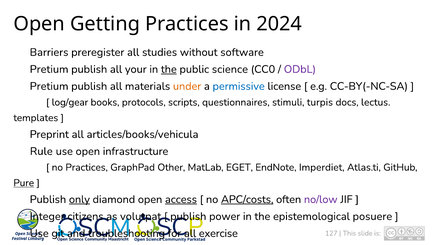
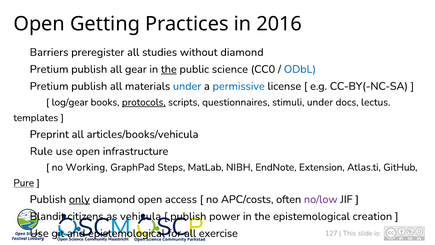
2024: 2024 -> 2016
without software: software -> diamond
your: your -> gear
ODbL colour: purple -> blue
under at (187, 86) colour: orange -> blue
protocols underline: none -> present
stimuli turpis: turpis -> under
no Practices: Practices -> Working
Other: Other -> Steps
EGET: EGET -> NIBH
Imperdiet: Imperdiet -> Extension
access underline: present -> none
APC/costs underline: present -> none
Integer: Integer -> Blandit
volutpat: volutpat -> vehicula
posuere: posuere -> creation
and troubleshooting: troubleshooting -> epistemological
